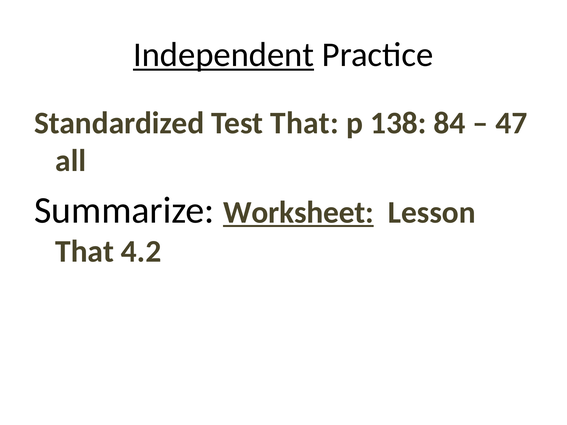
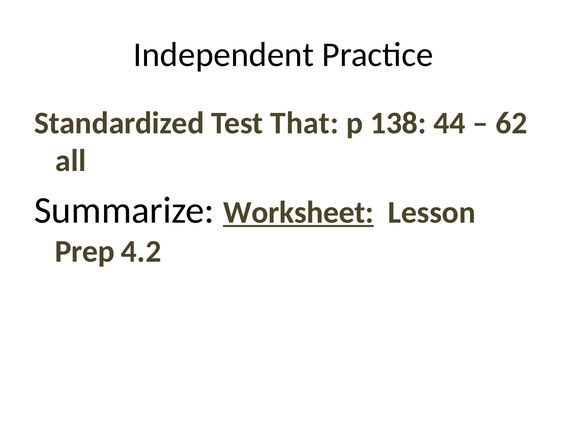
Independent underline: present -> none
84: 84 -> 44
47: 47 -> 62
That at (85, 252): That -> Prep
